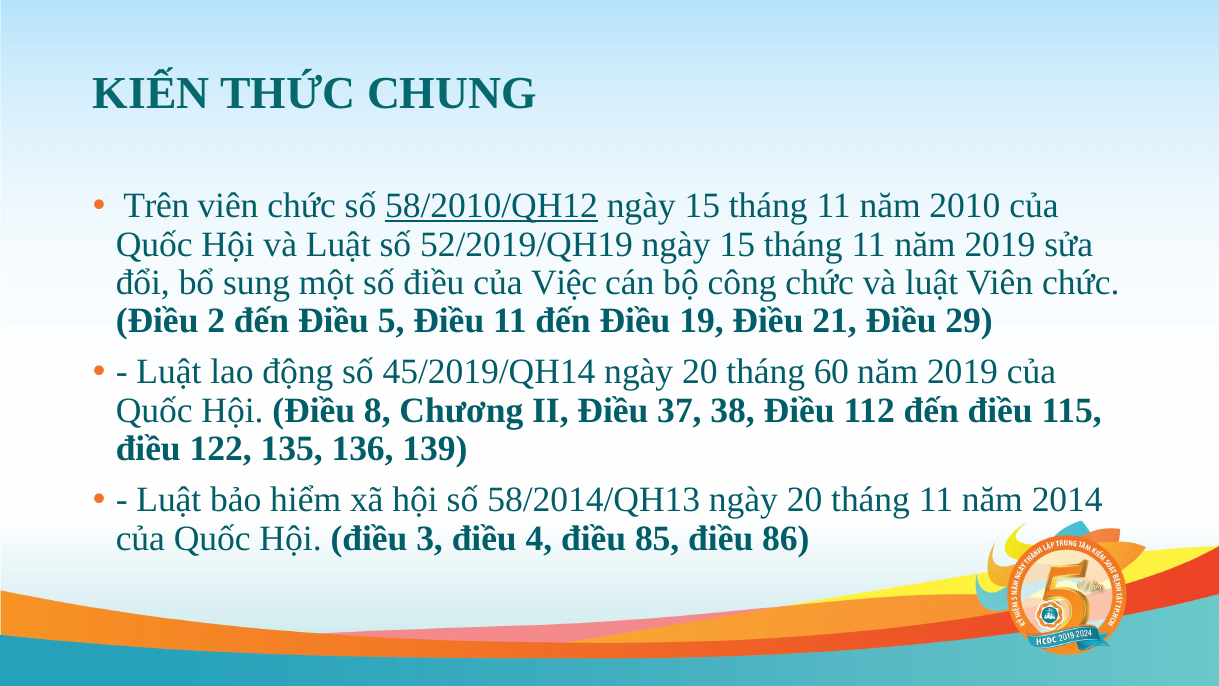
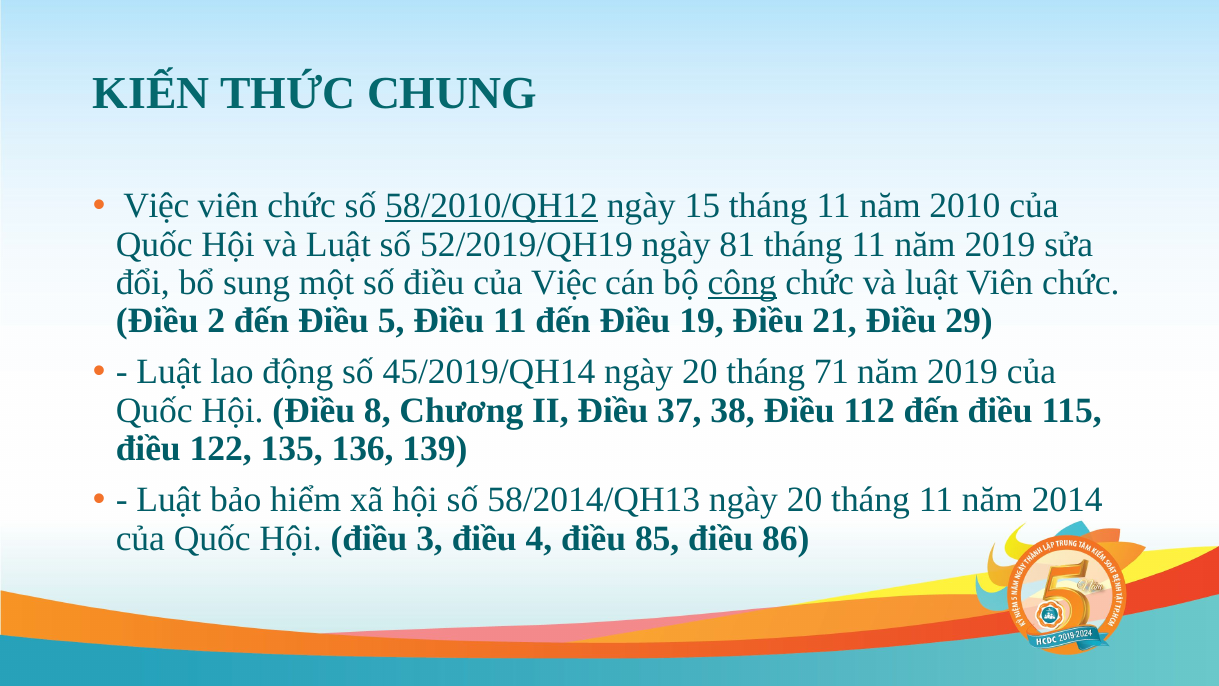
Trên at (156, 206): Trên -> Việc
52/2019/QH19 ngày 15: 15 -> 81
công underline: none -> present
60: 60 -> 71
